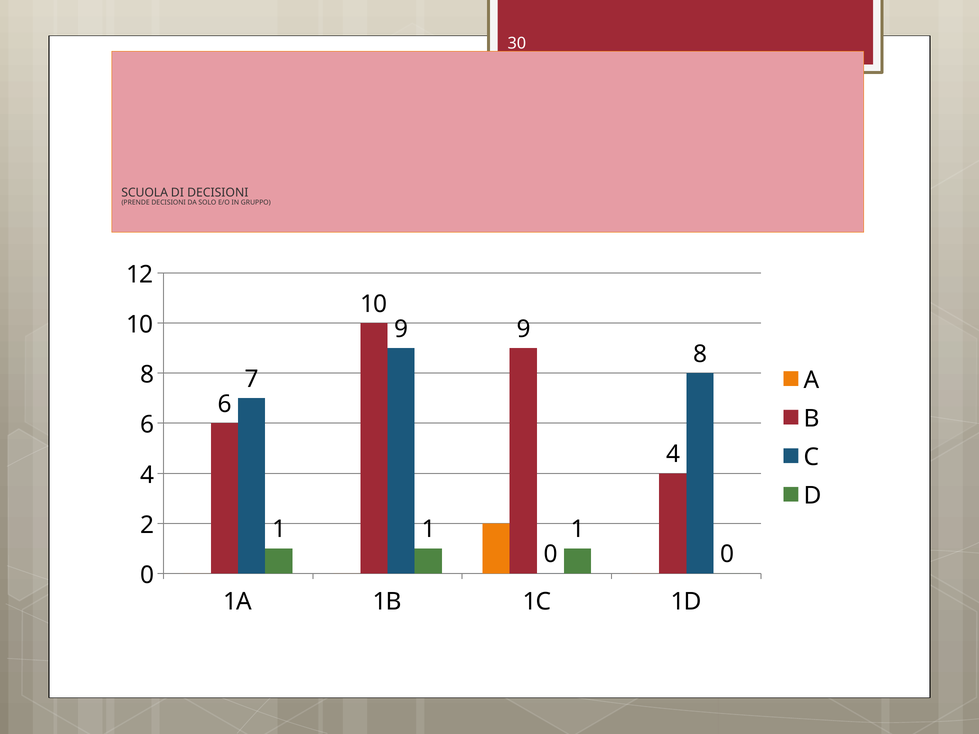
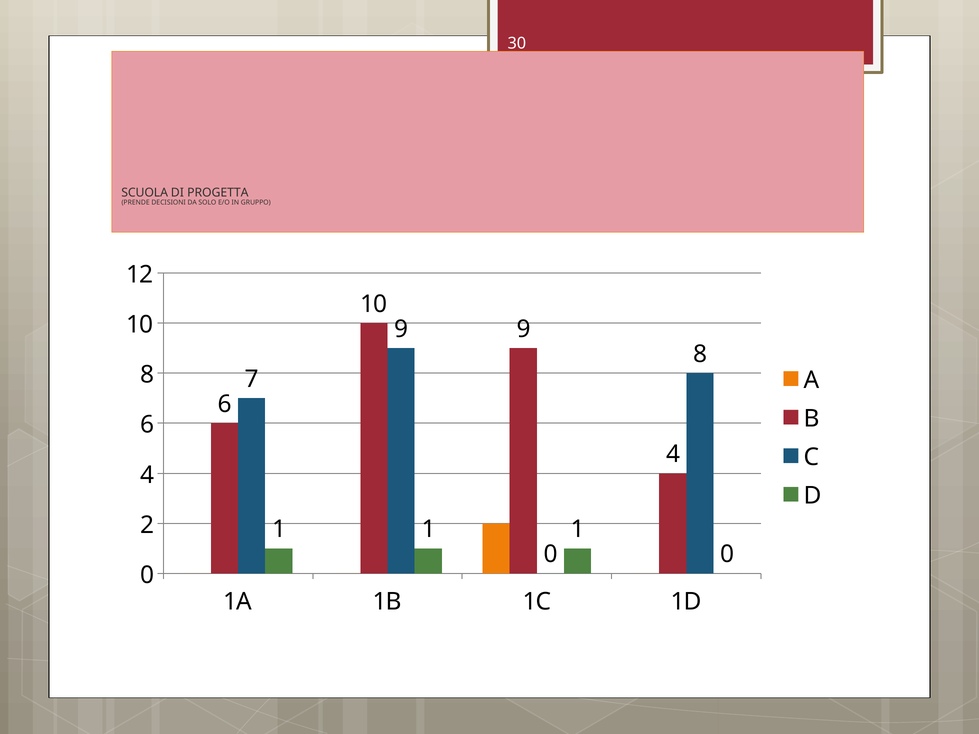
DI DECISIONI: DECISIONI -> PROGETTA
